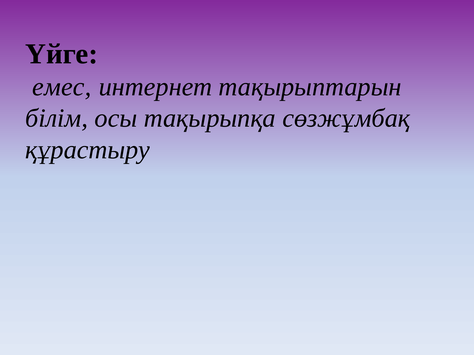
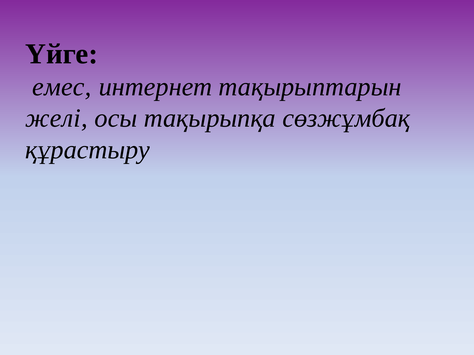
білім: білім -> желі
